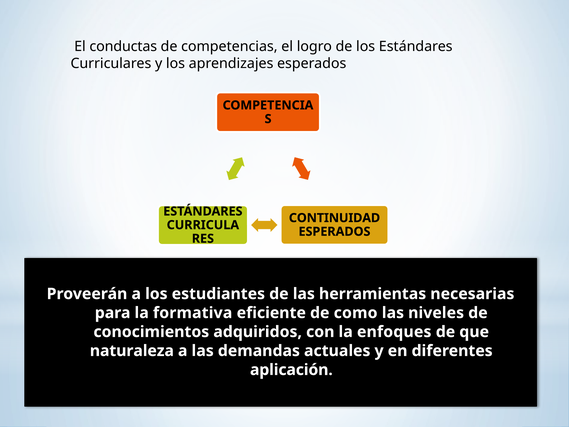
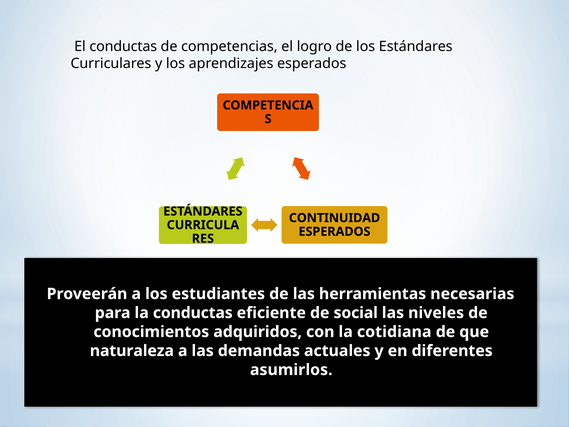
la formativa: formativa -> conductas
como: como -> social
enfoques: enfoques -> cotidiana
aplicación: aplicación -> asumirlos
